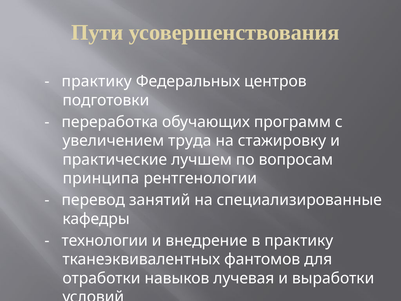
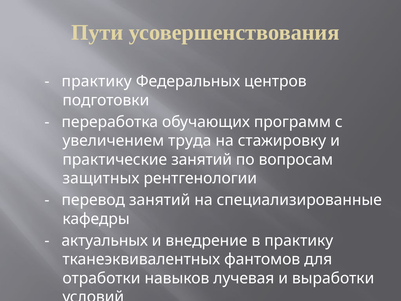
практические лучшем: лучшем -> занятий
принципа: принципа -> защитных
технологии: технологии -> актуальных
